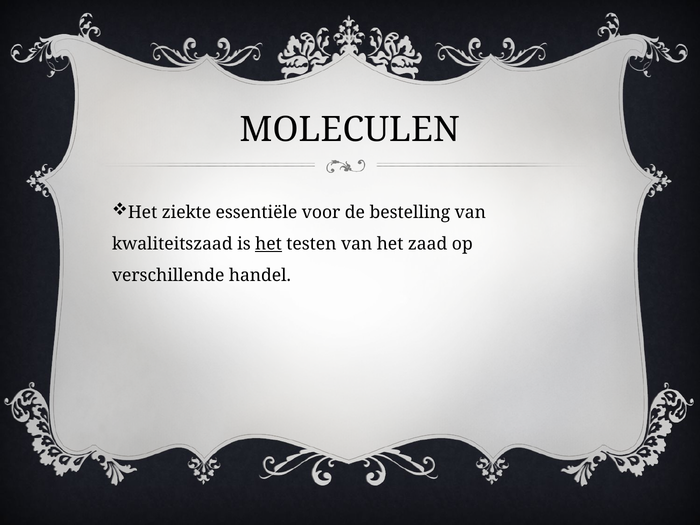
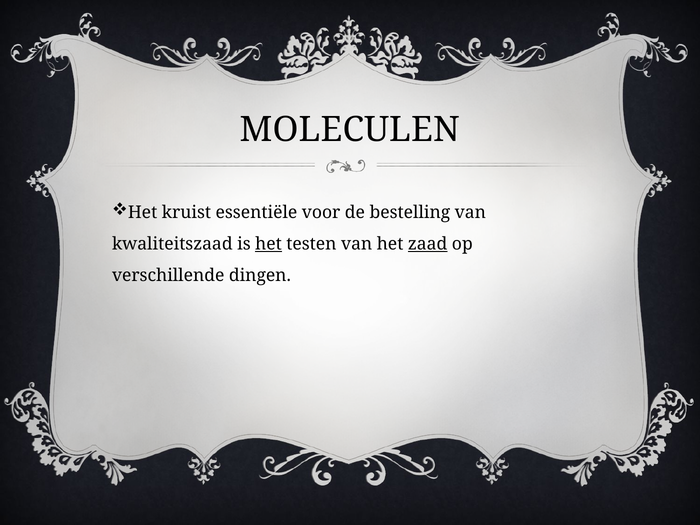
ziekte: ziekte -> kruist
zaad underline: none -> present
handel: handel -> dingen
